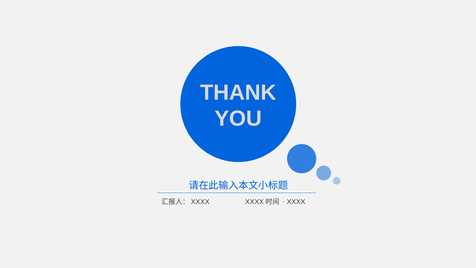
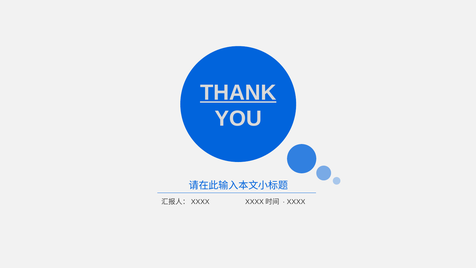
THANK underline: none -> present
